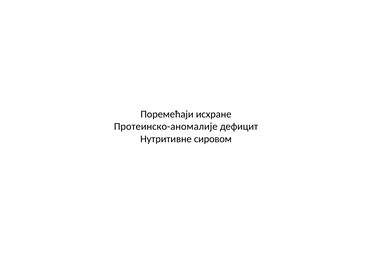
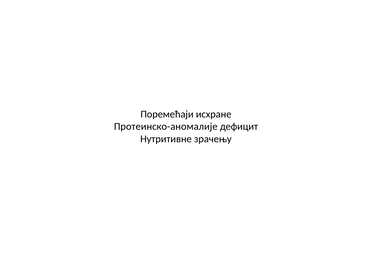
сировом: сировом -> зрачењу
